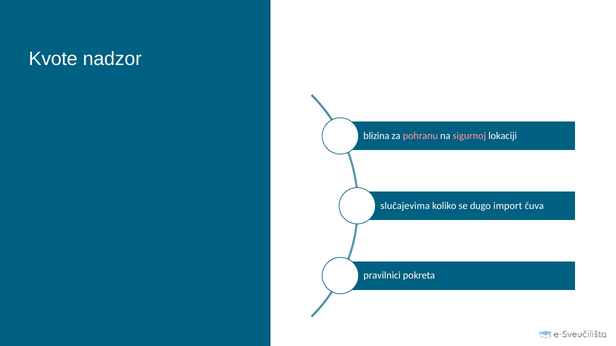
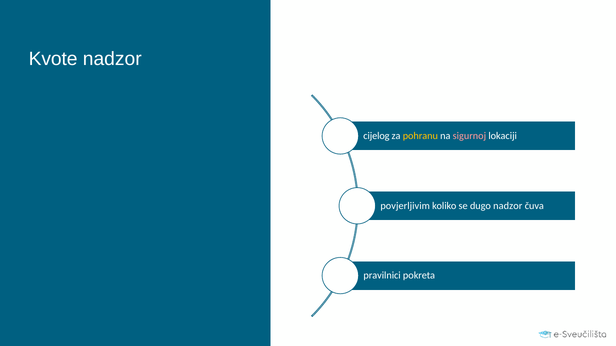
blizina: blizina -> cijelog
pohranu colour: pink -> yellow
slučajevima: slučajevima -> povjerljivim
dugo import: import -> nadzor
